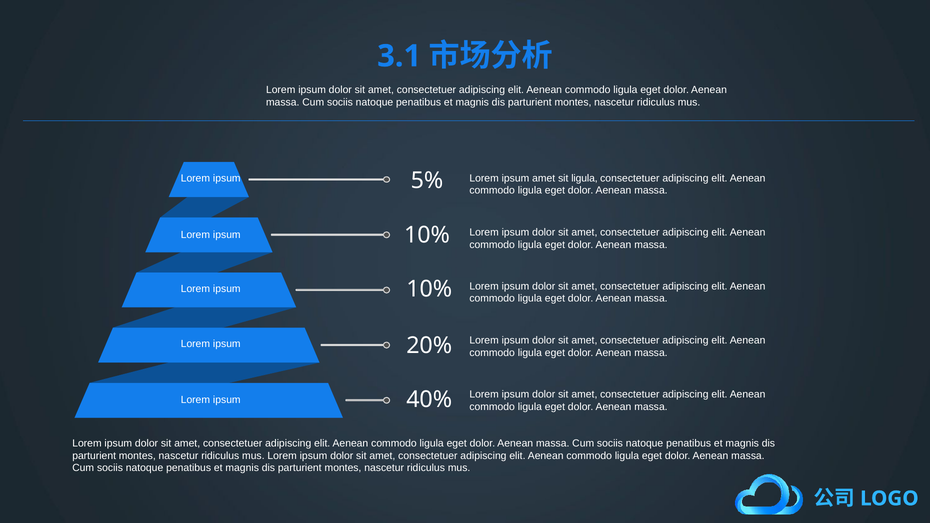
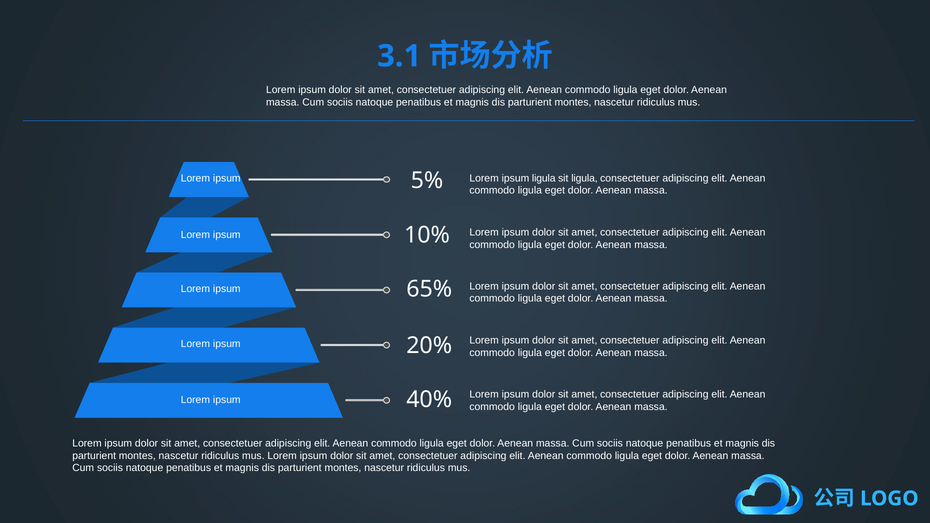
ipsum amet: amet -> ligula
10% at (429, 289): 10% -> 65%
